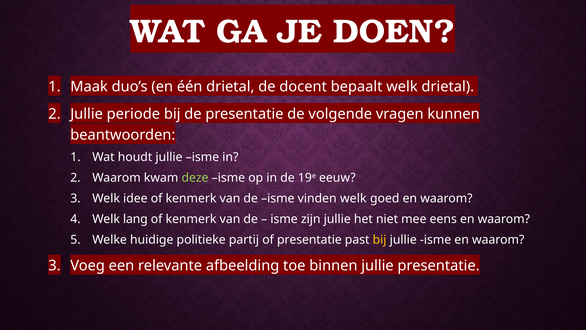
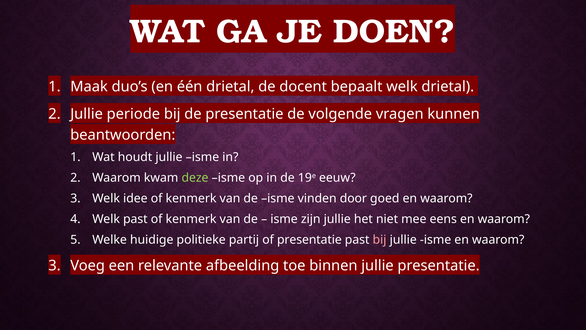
vinden welk: welk -> door
Welk lang: lang -> past
bij at (380, 239) colour: yellow -> pink
